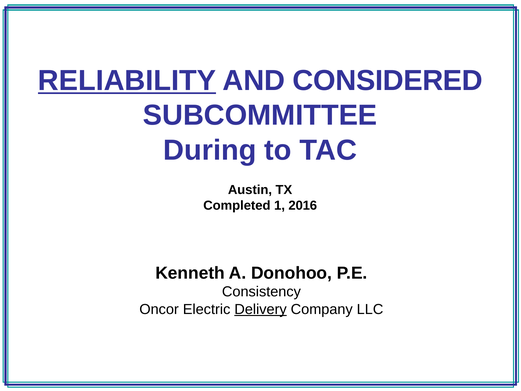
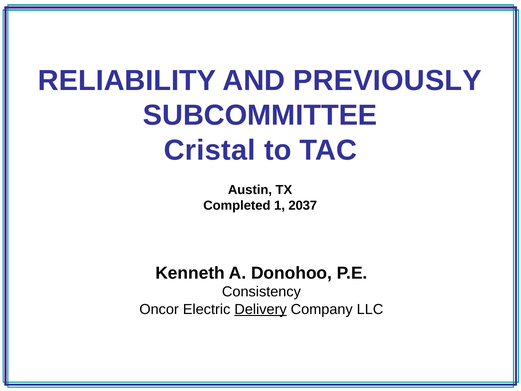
RELIABILITY underline: present -> none
CONSIDERED: CONSIDERED -> PREVIOUSLY
During: During -> Cristal
2016: 2016 -> 2037
